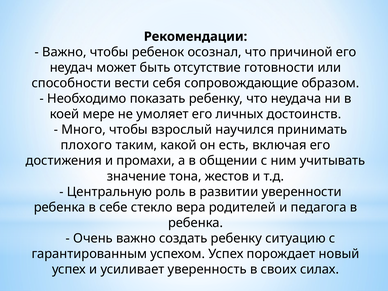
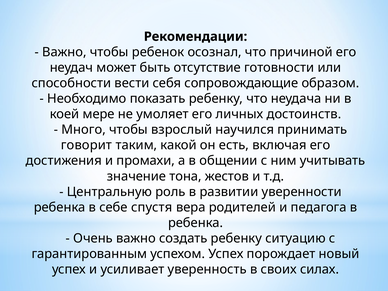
плохого: плохого -> говорит
стекло: стекло -> спустя
